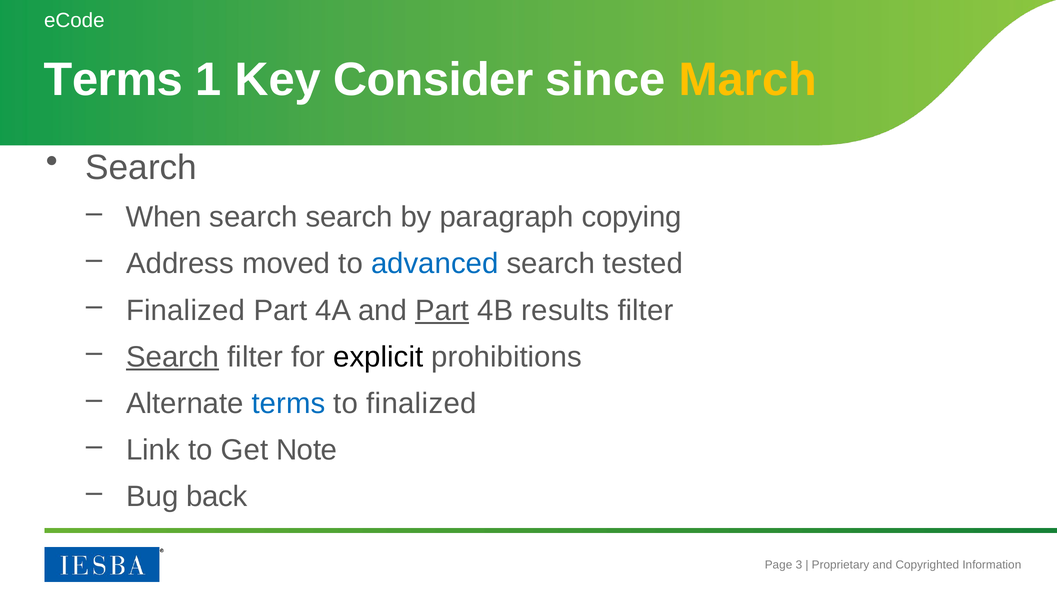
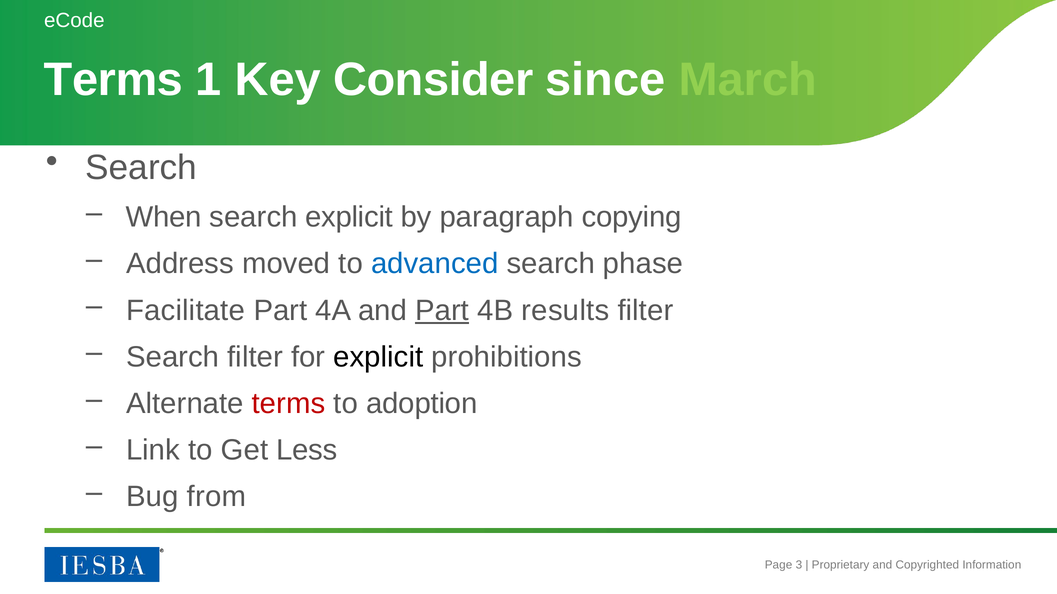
March colour: yellow -> light green
search search: search -> explicit
tested: tested -> phase
Finalized at (186, 311): Finalized -> Facilitate
Search at (173, 357) underline: present -> none
terms at (289, 404) colour: blue -> red
to finalized: finalized -> adoption
Note: Note -> Less
back: back -> from
